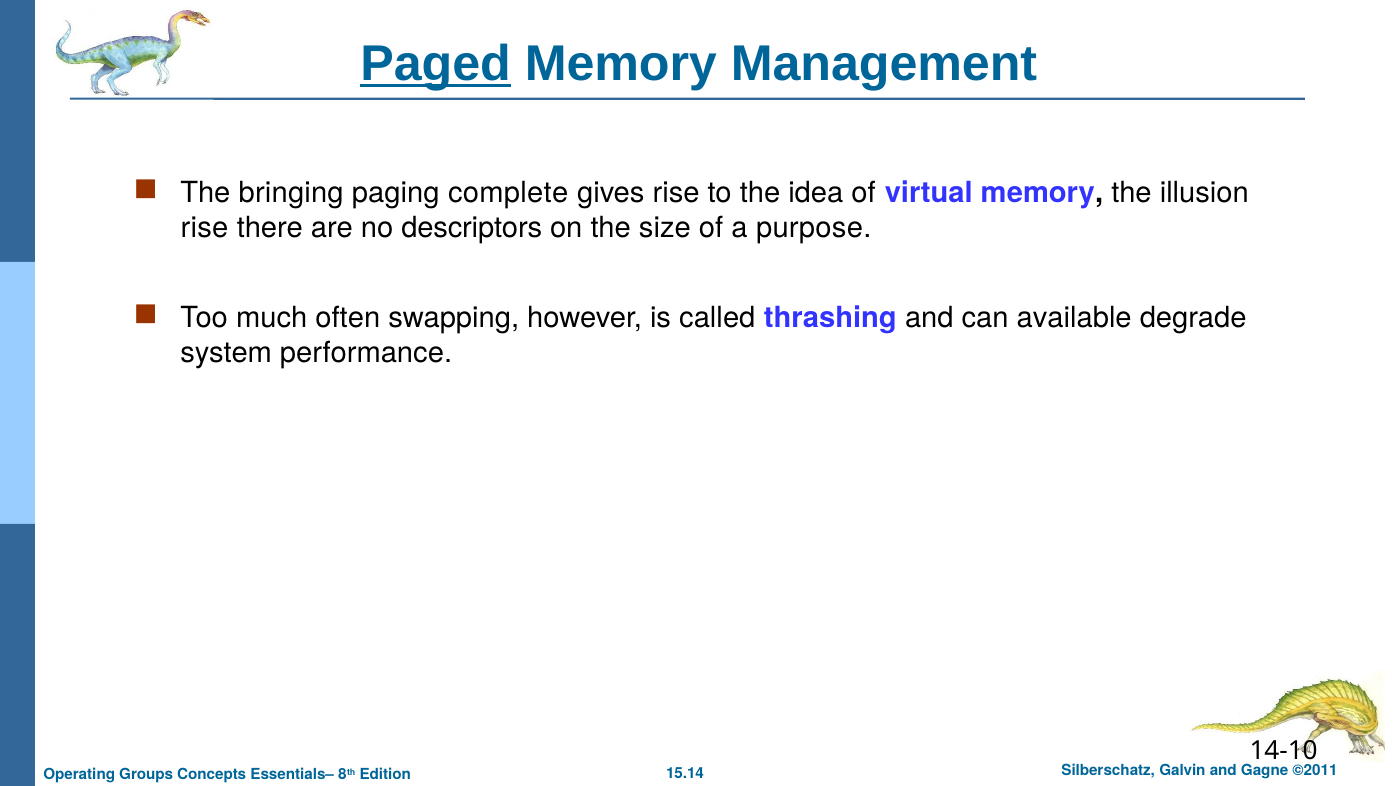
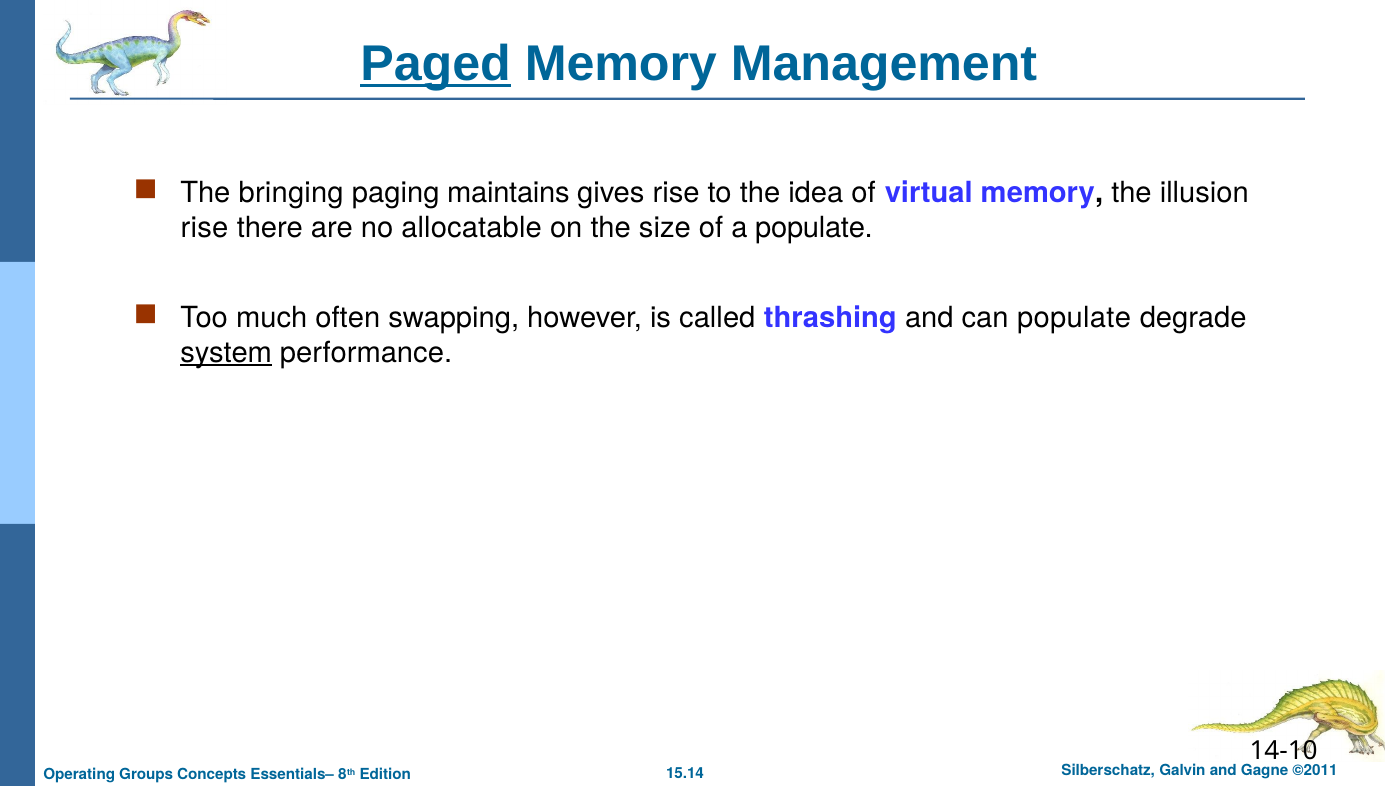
complete: complete -> maintains
descriptors: descriptors -> allocatable
a purpose: purpose -> populate
can available: available -> populate
system underline: none -> present
